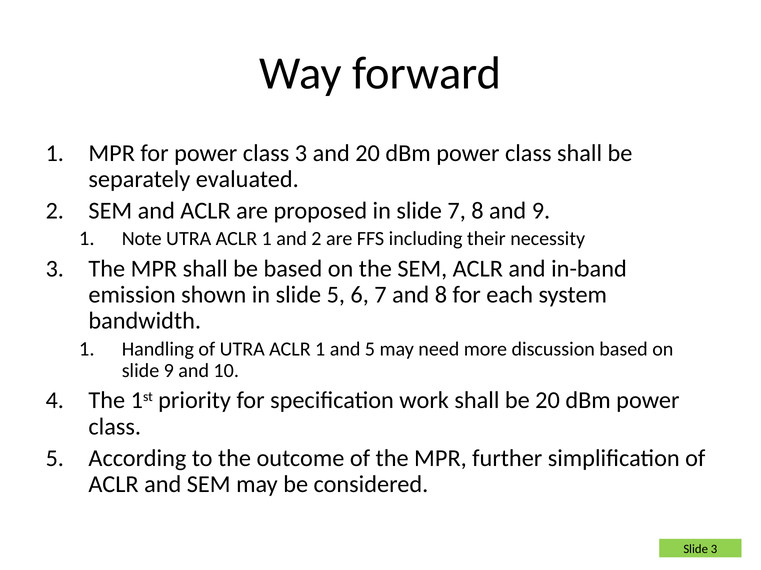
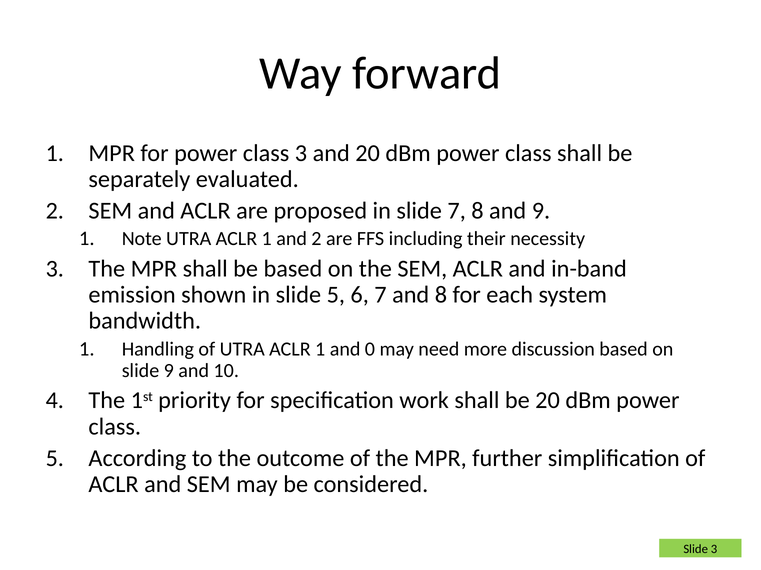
and 5: 5 -> 0
